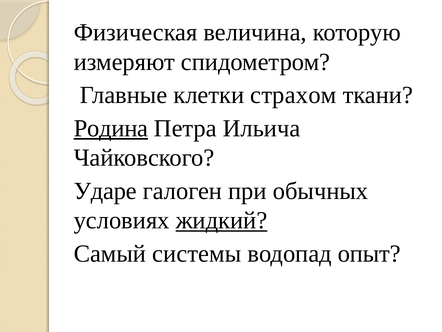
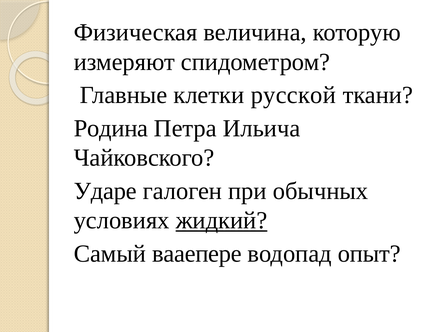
страхом: страхом -> русской
Родина underline: present -> none
системы: системы -> вааепере
